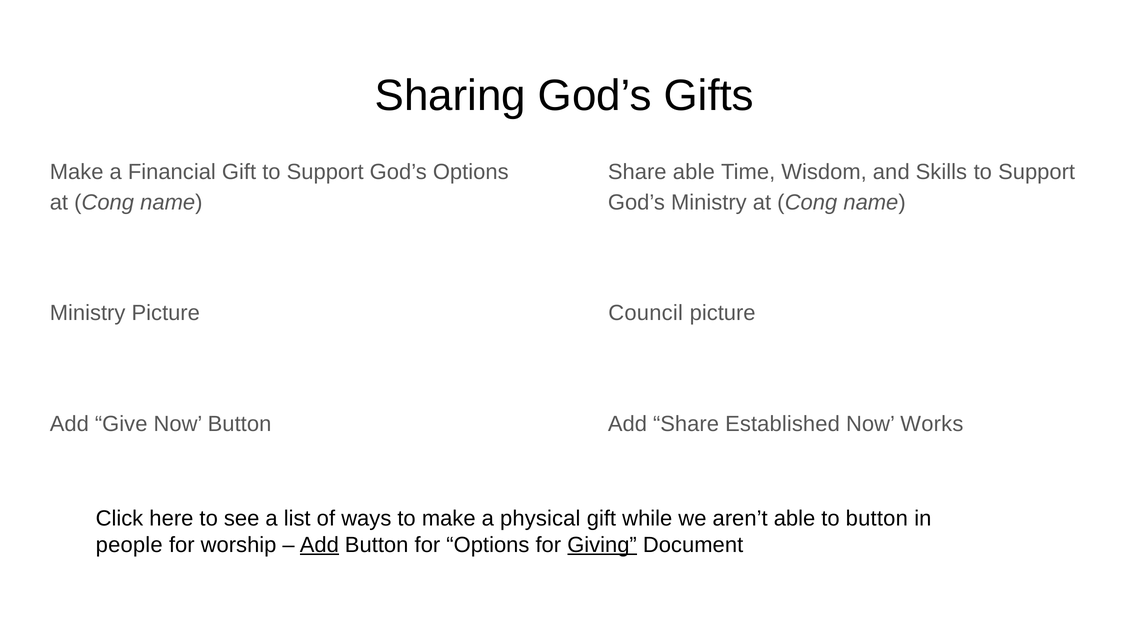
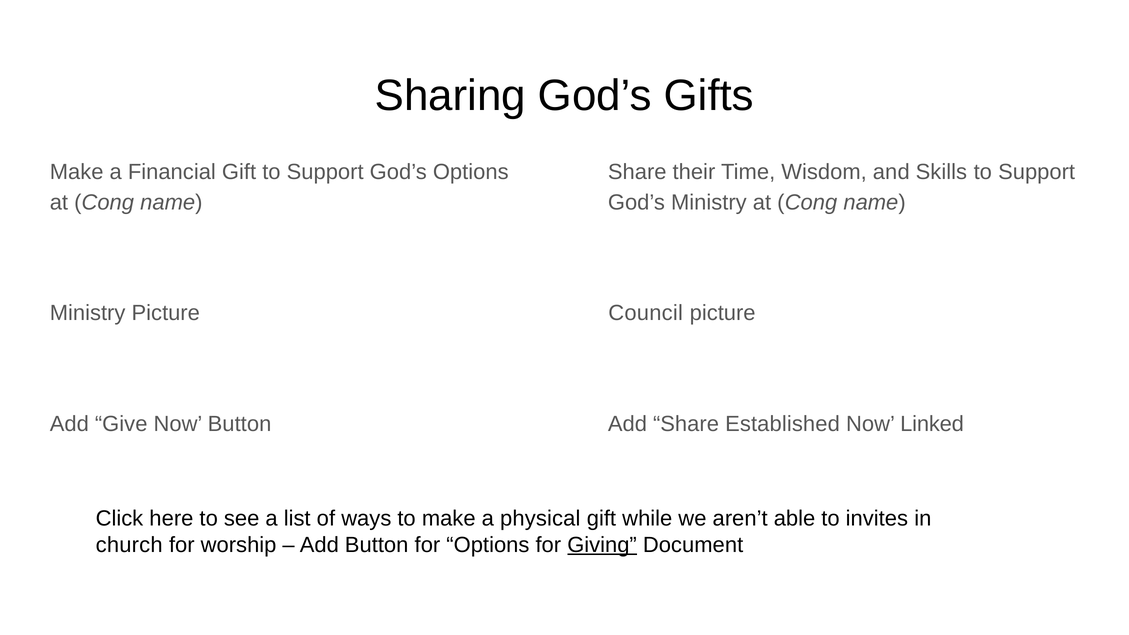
Share able: able -> their
Works: Works -> Linked
to button: button -> invites
people: people -> church
Add at (319, 545) underline: present -> none
